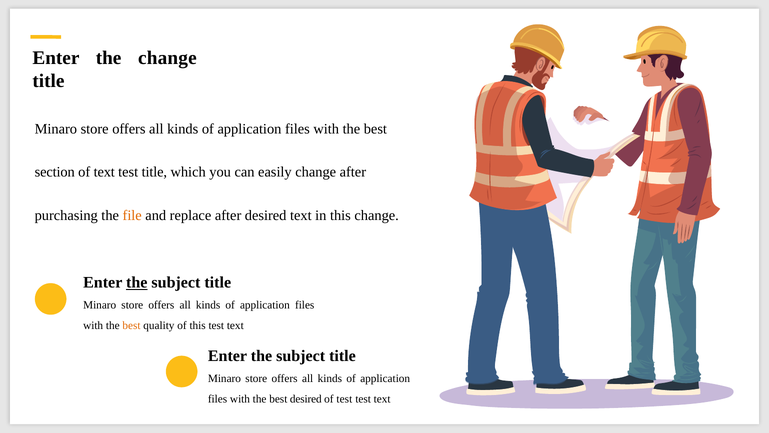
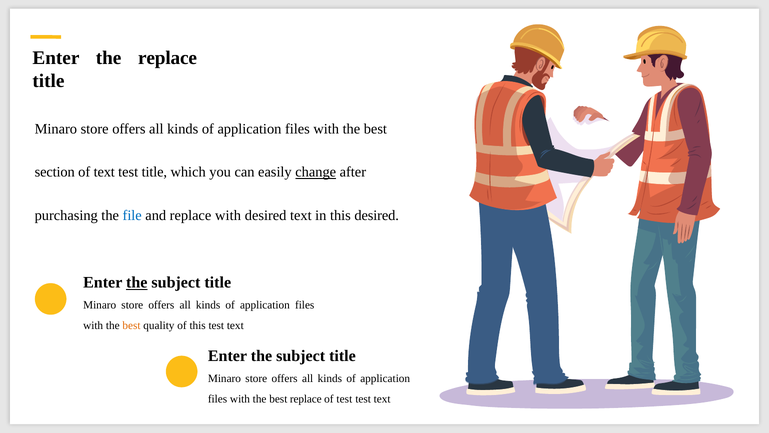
the change: change -> replace
change at (316, 172) underline: none -> present
file colour: orange -> blue
replace after: after -> with
this change: change -> desired
best desired: desired -> replace
